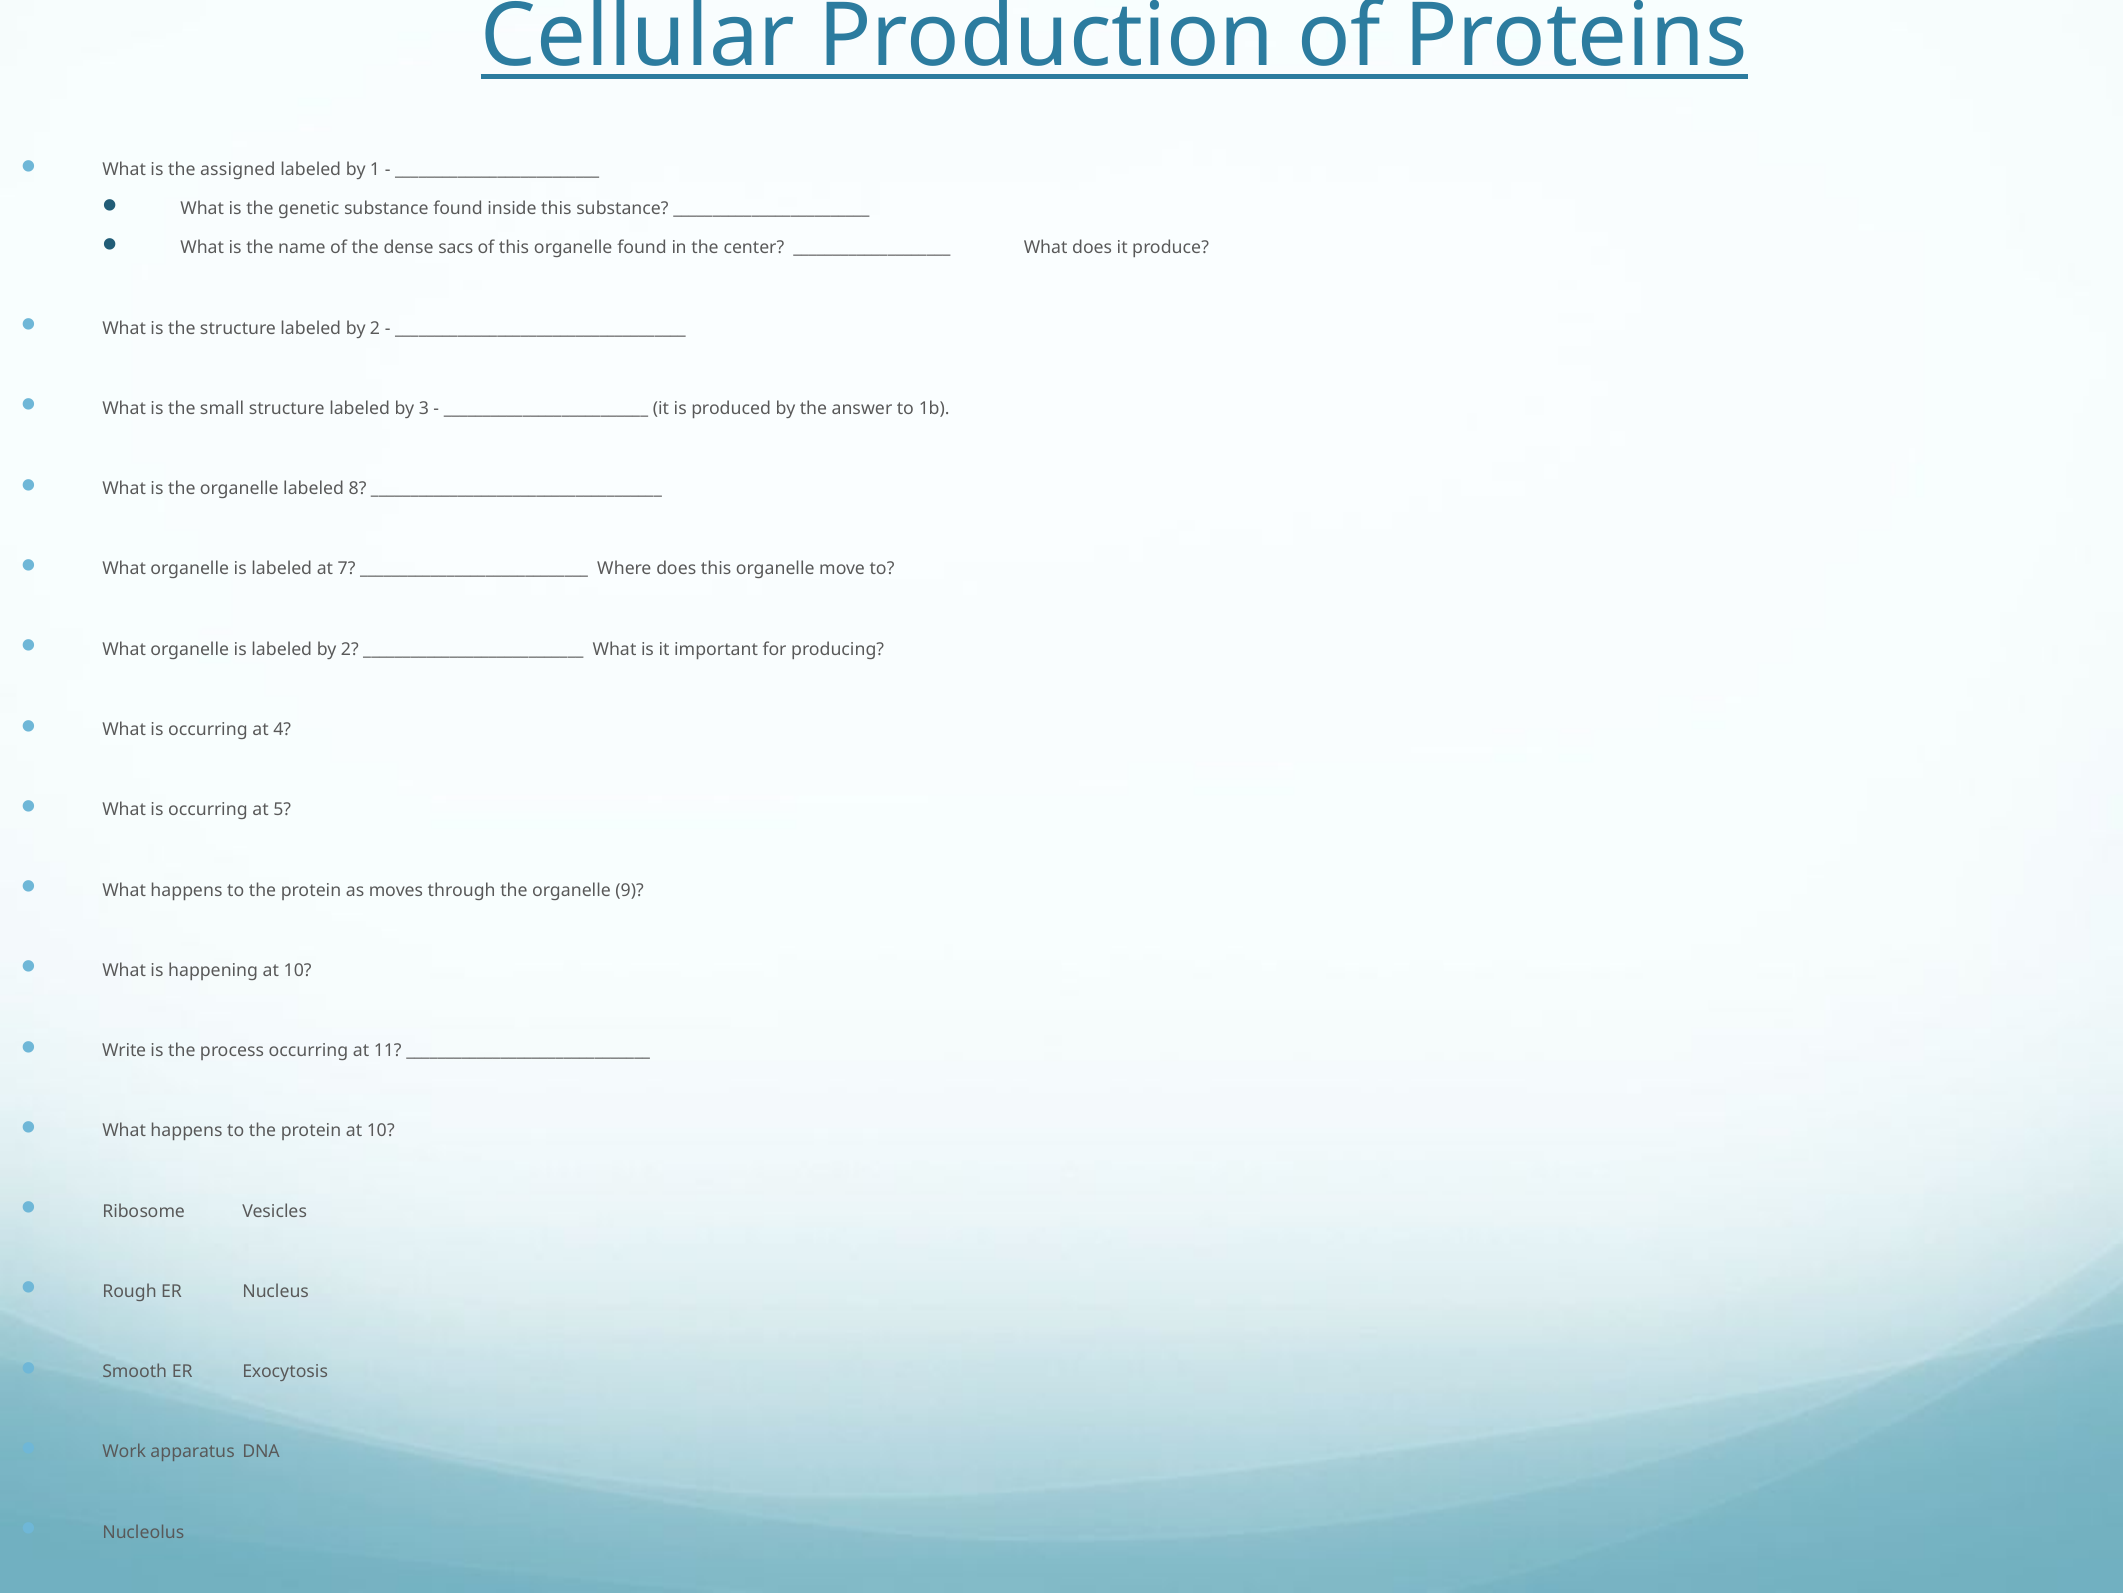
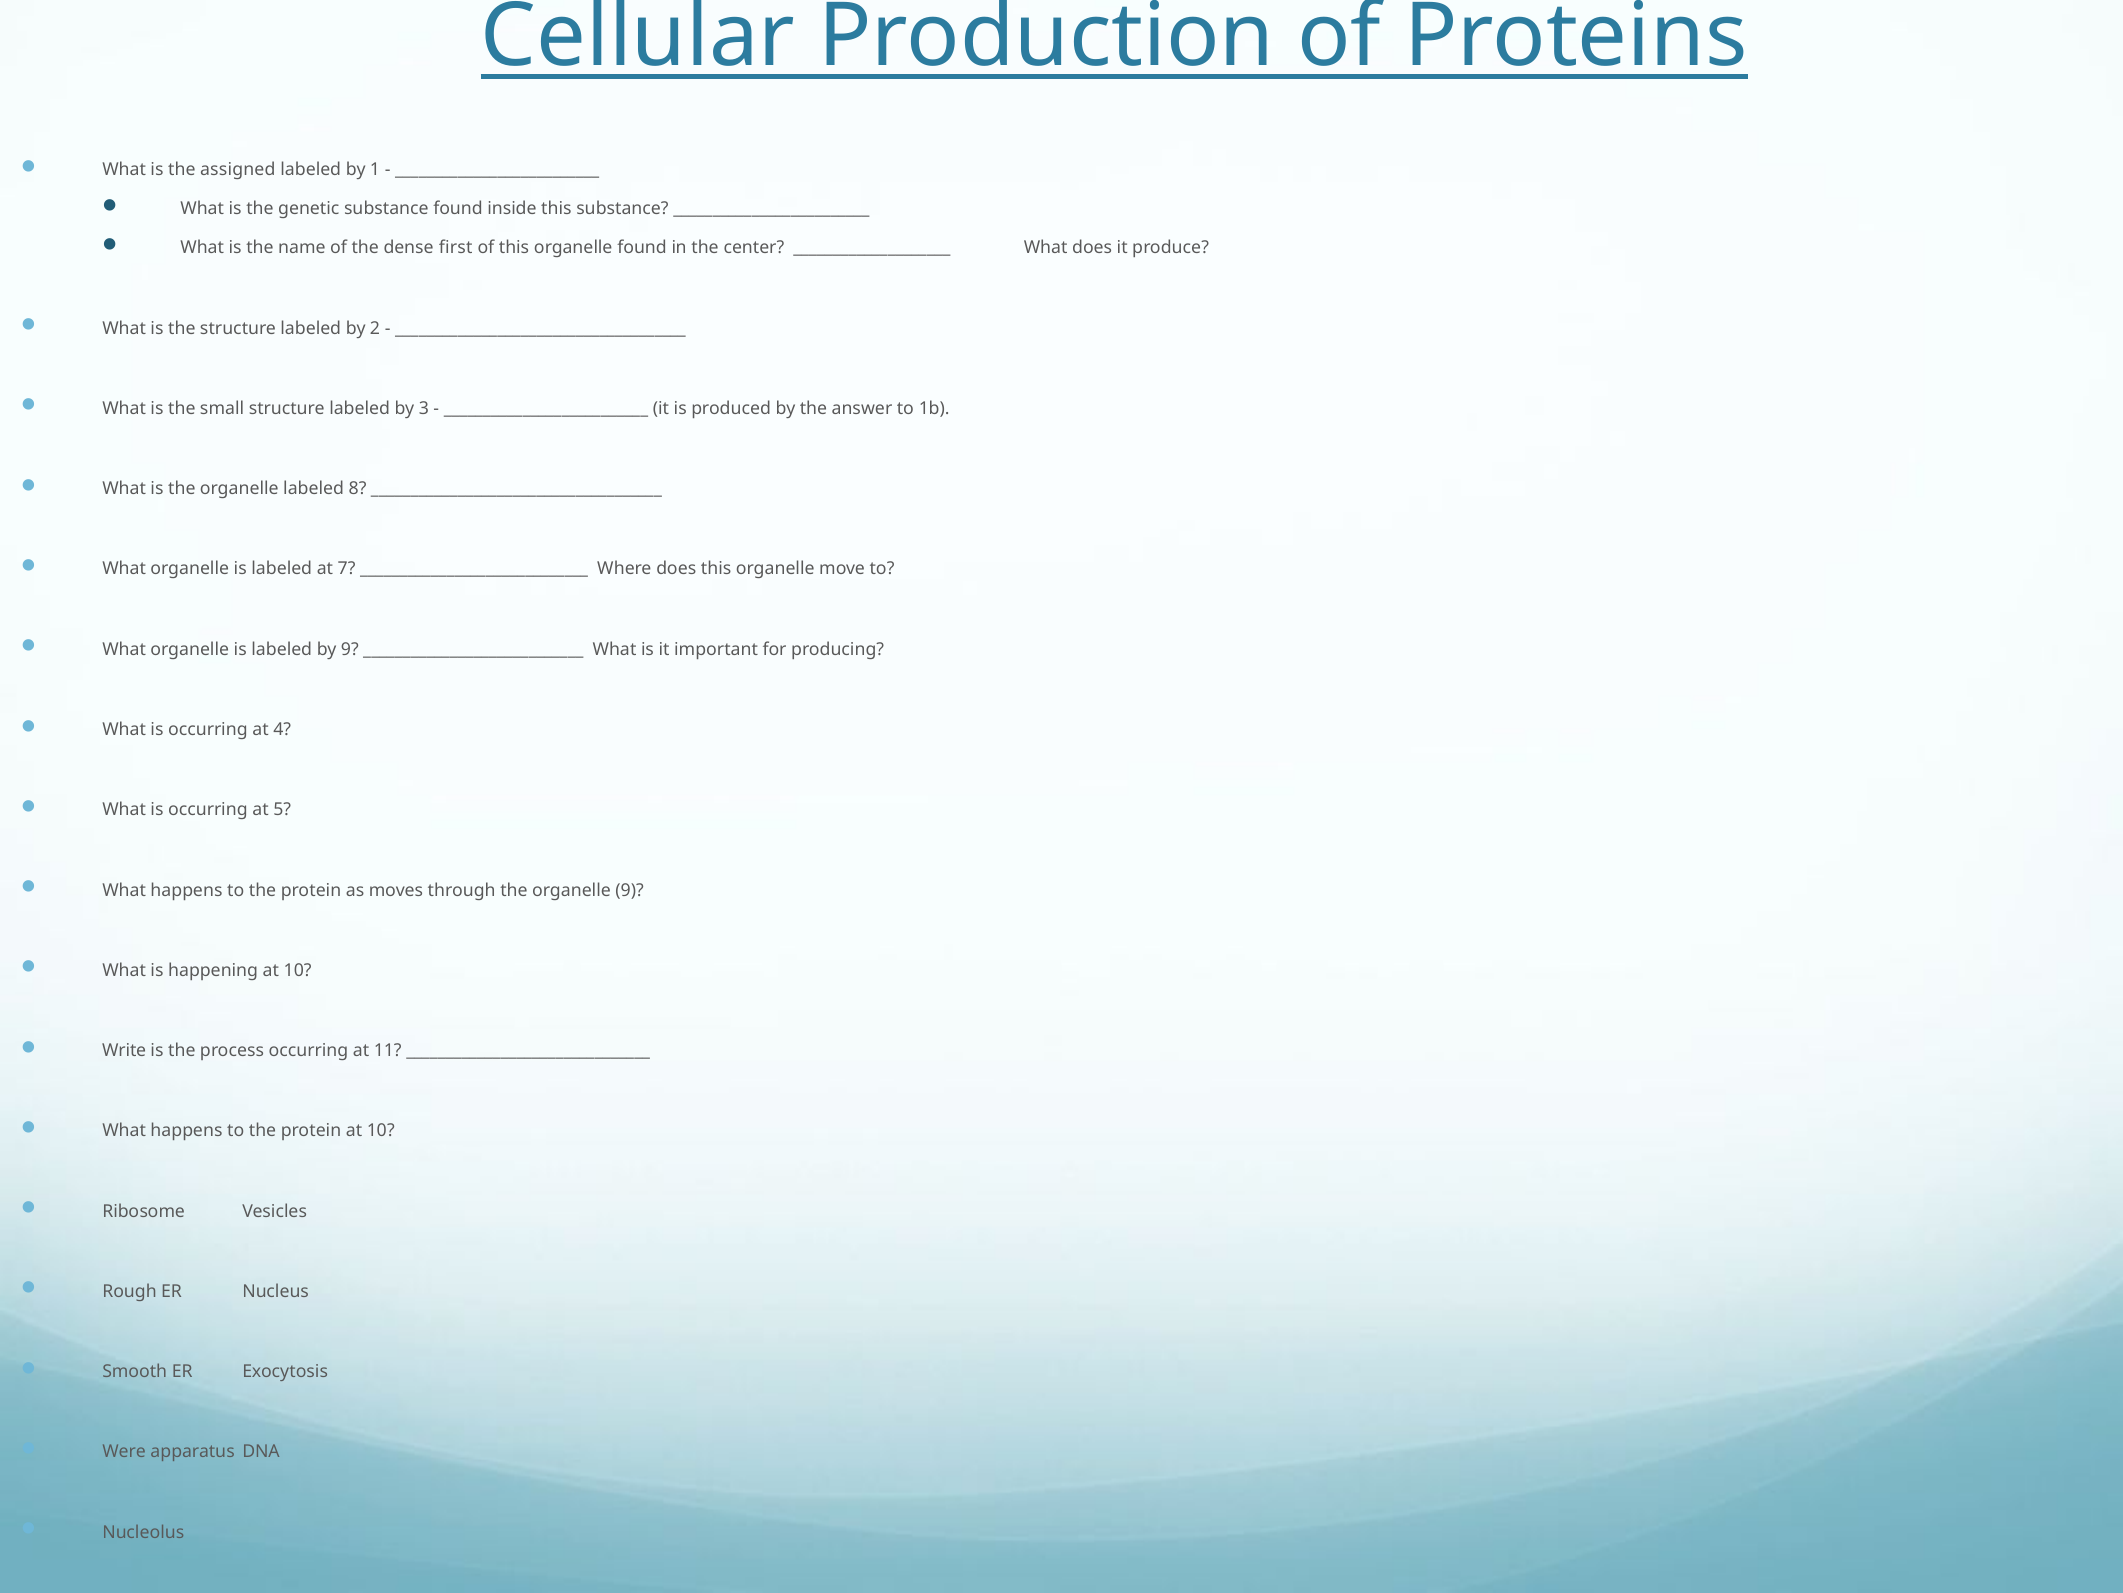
sacs: sacs -> first
is labeled by 2: 2 -> 9
Work: Work -> Were
